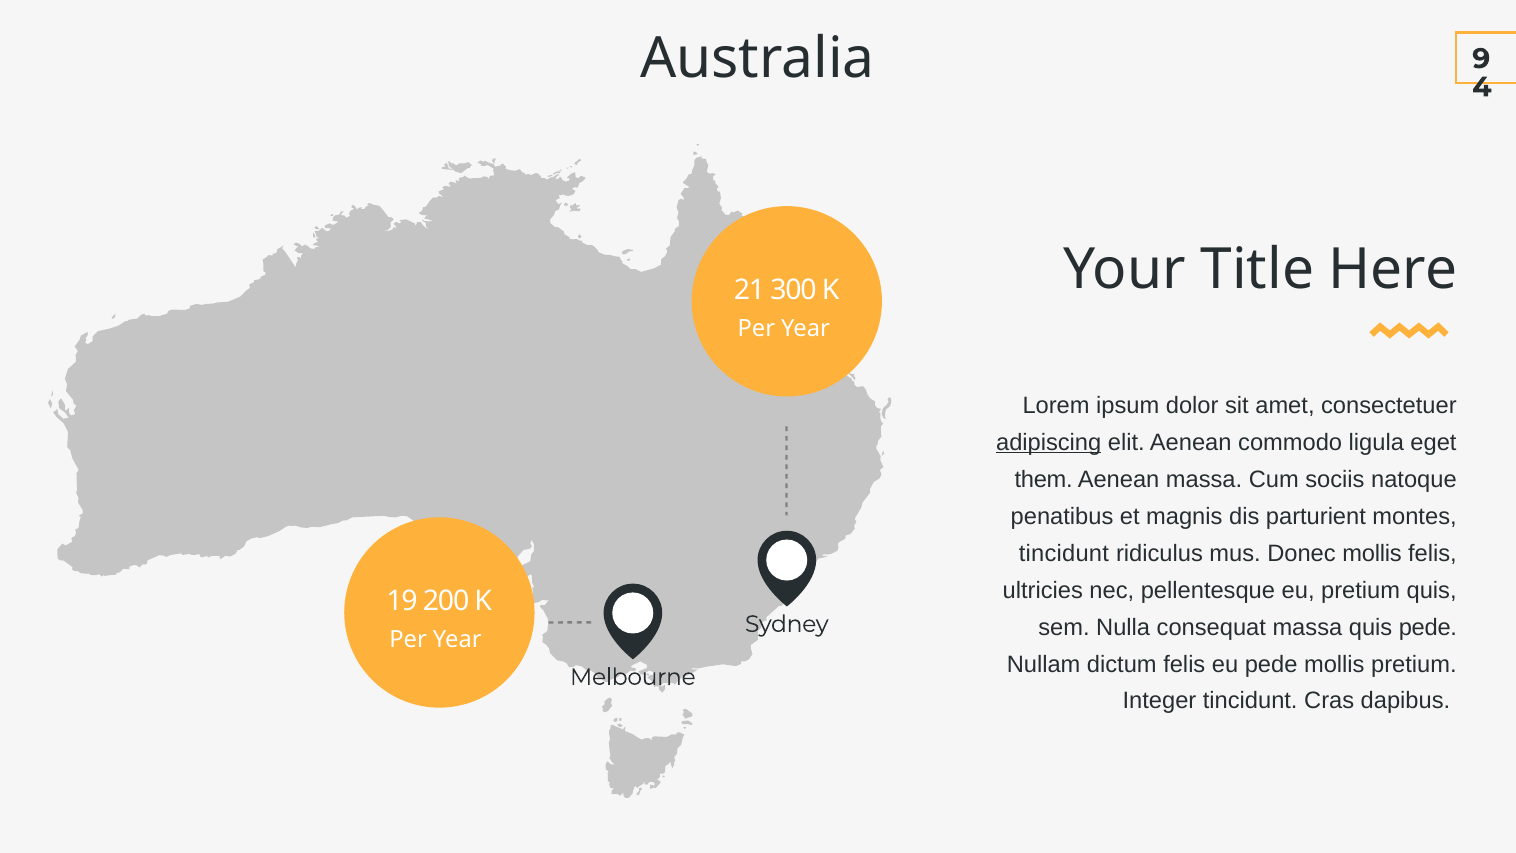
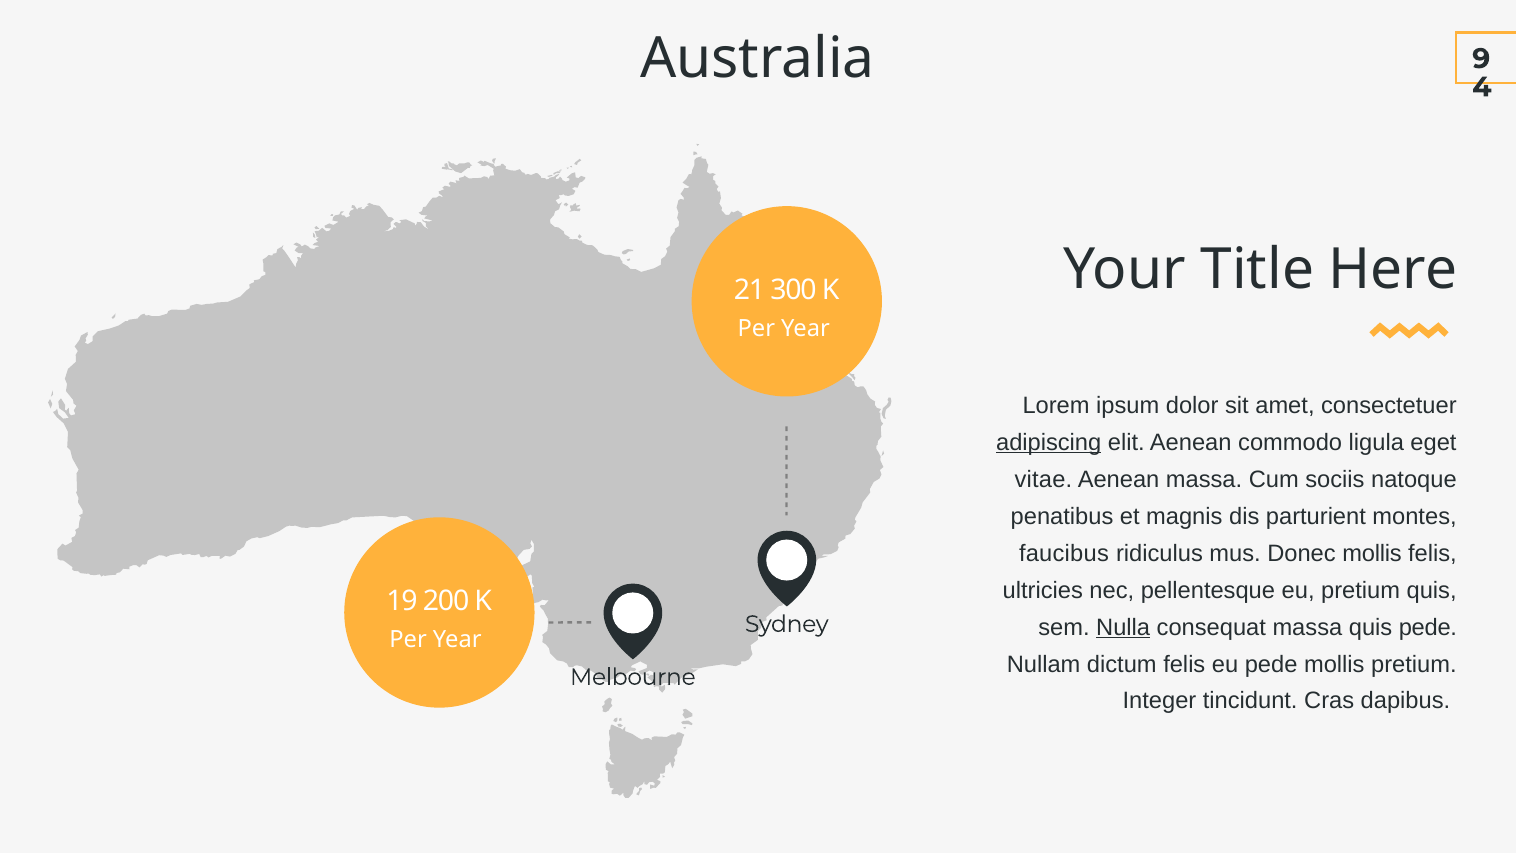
them: them -> vitae
tincidunt at (1064, 553): tincidunt -> faucibus
Nulla underline: none -> present
